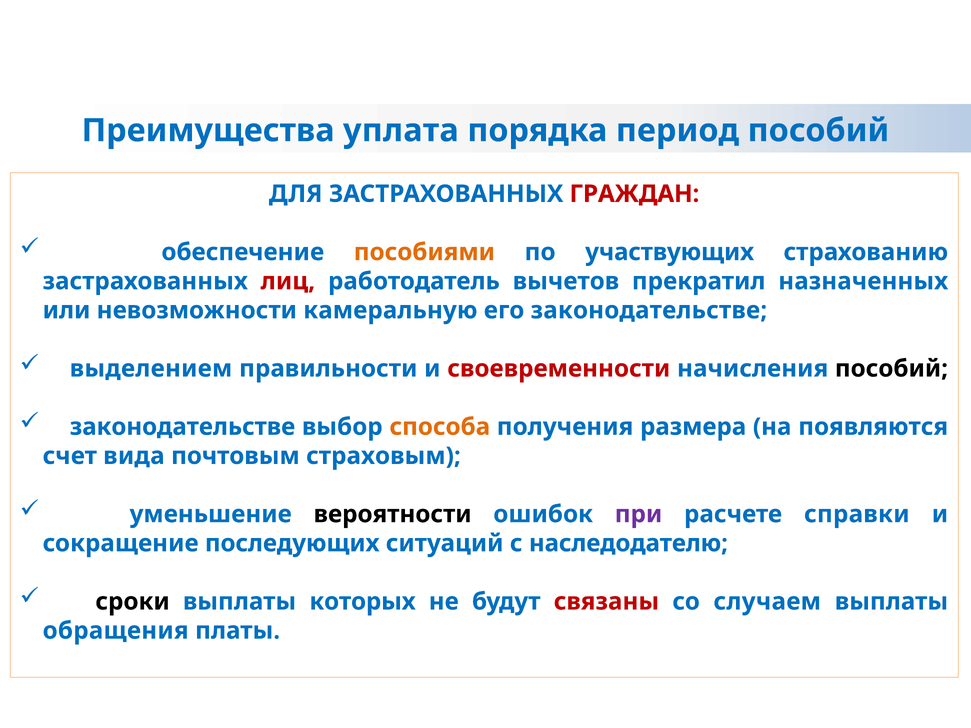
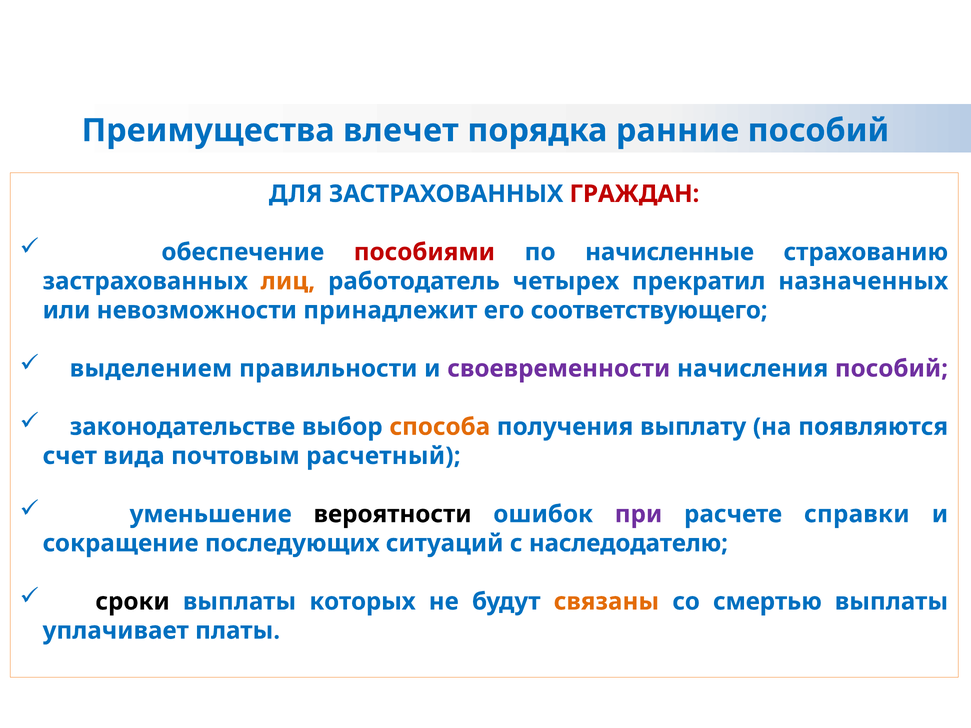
уплата: уплата -> влечет
период: период -> ранние
пособиями colour: orange -> red
участвующих: участвующих -> начисленные
лиц colour: red -> orange
вычетов: вычетов -> четырех
камеральную: камеральную -> принадлежит
его законодательстве: законодательстве -> соответствующего
своевременности colour: red -> purple
пособий at (891, 369) colour: black -> purple
размера: размера -> выплату
страховым: страховым -> расчетный
связаны colour: red -> orange
случаем: случаем -> смертью
обращения: обращения -> уплачивает
